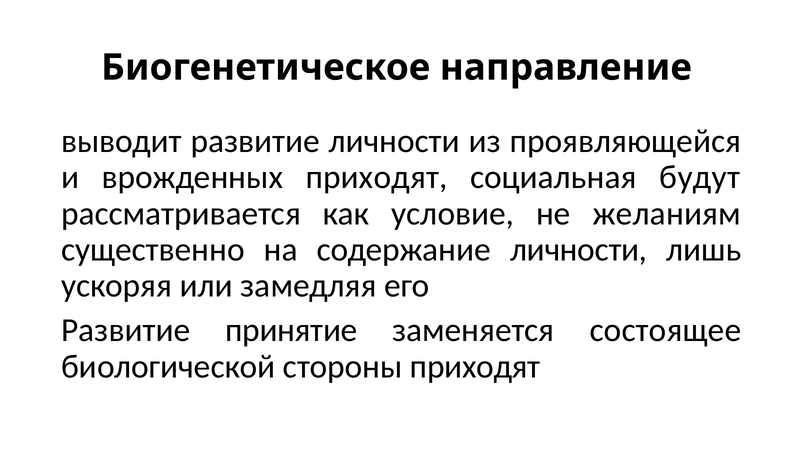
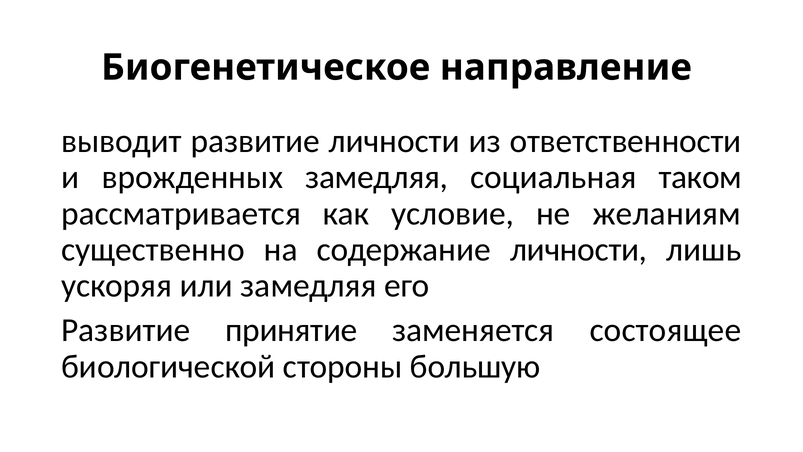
проявляющейся: проявляющейся -> ответственности
врожденных приходят: приходят -> замедляя
будут: будут -> таком
стороны приходят: приходят -> большую
